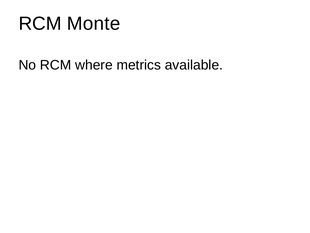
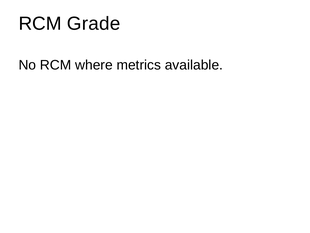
Monte: Monte -> Grade
